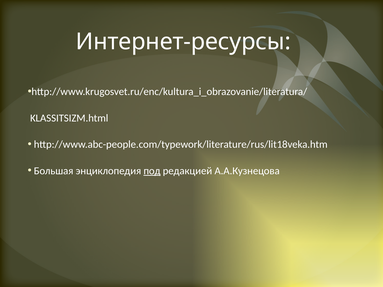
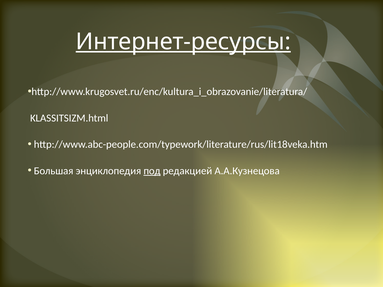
Интернет-ресурсы underline: none -> present
